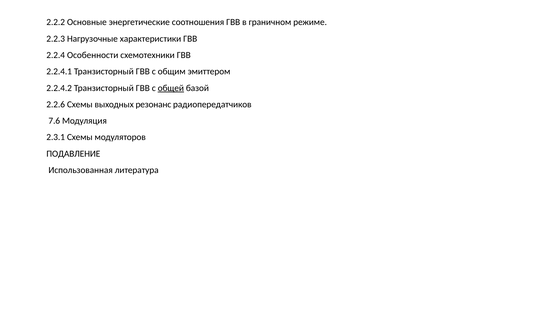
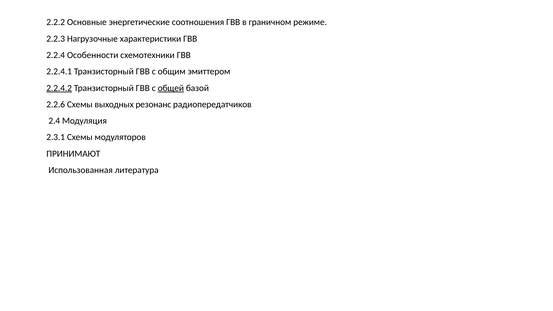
2.2.4.2 underline: none -> present
7.6: 7.6 -> 2.4
ПОДАВЛЕНИЕ: ПОДАВЛЕНИЕ -> ПРИНИМАЮТ
